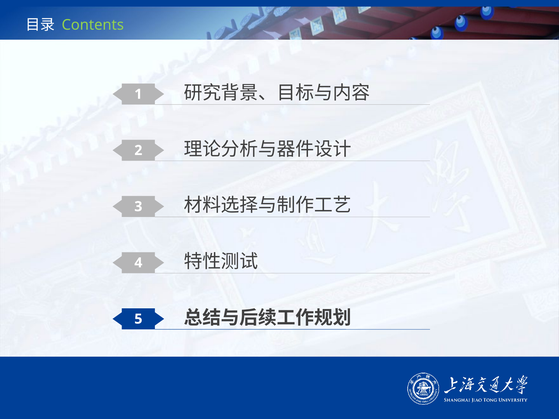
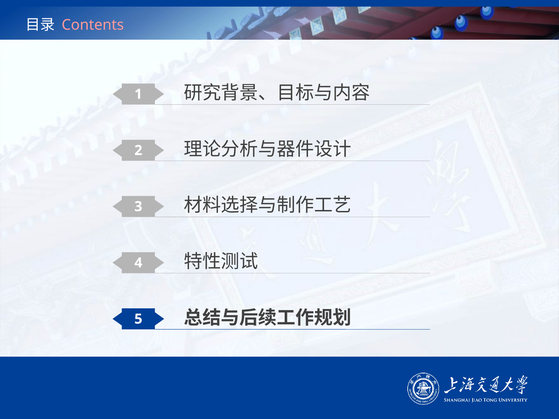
Contents colour: light green -> pink
